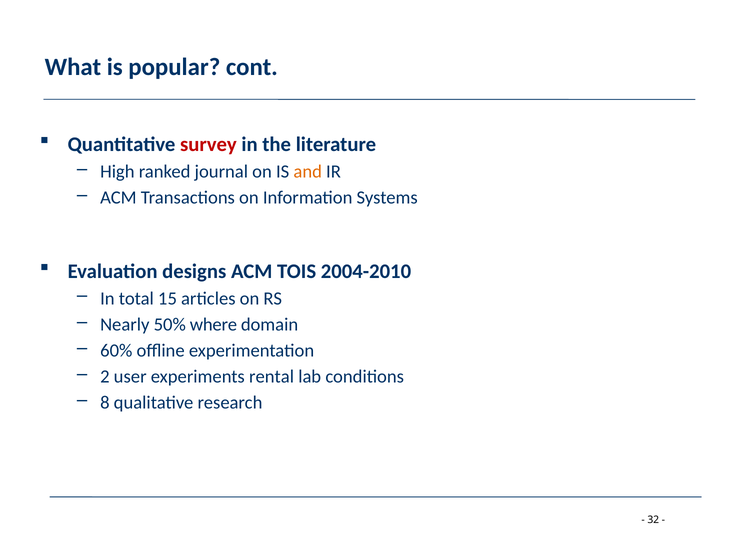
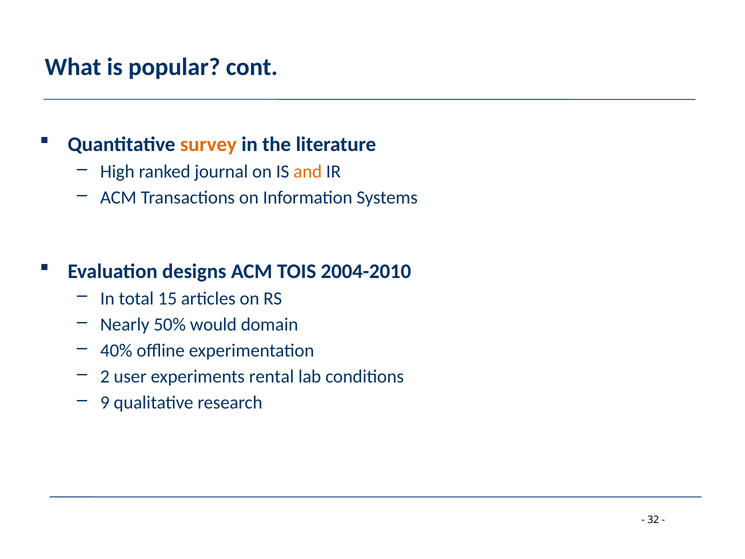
survey colour: red -> orange
where: where -> would
60%: 60% -> 40%
8: 8 -> 9
